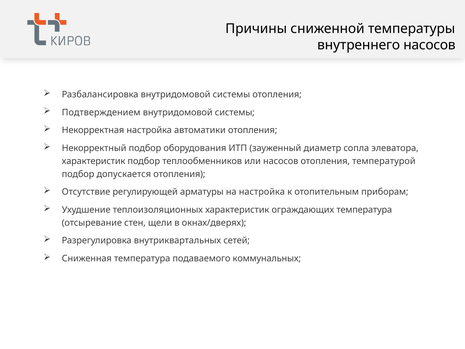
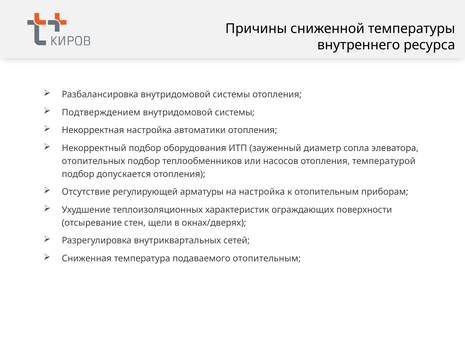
внутреннего насосов: насосов -> ресурса
характеристик at (94, 161): характеристик -> отопительных
ограждающих температура: температура -> поверхности
подаваемого коммунальных: коммунальных -> отопительным
